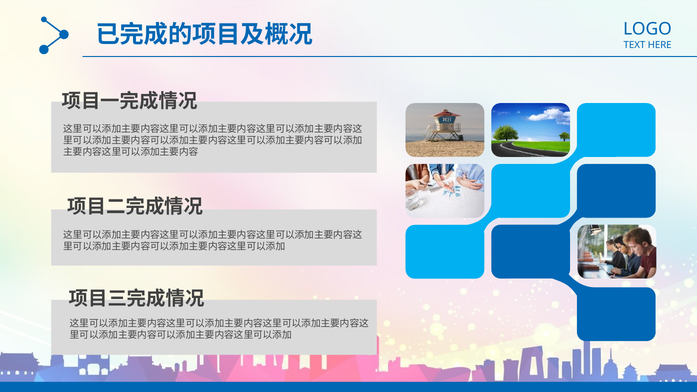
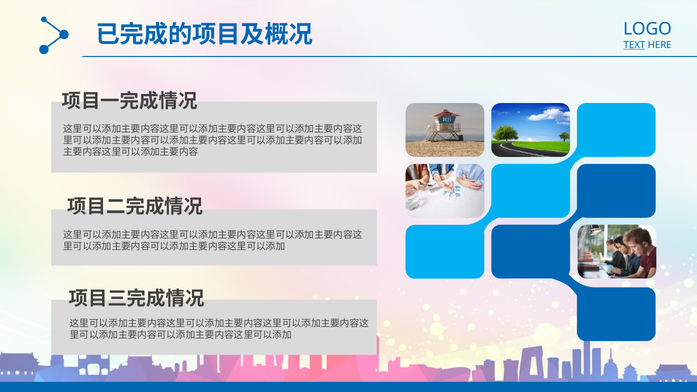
TEXT underline: none -> present
